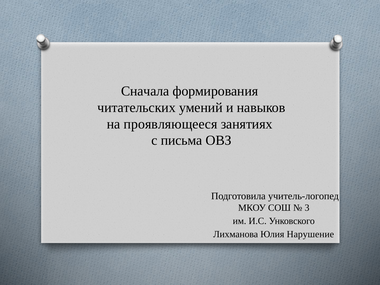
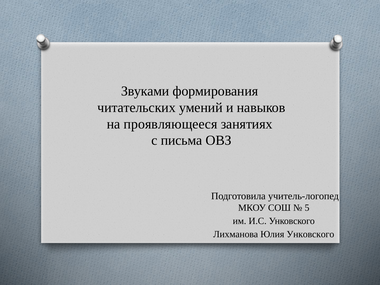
Сначала: Сначала -> Звуками
3: 3 -> 5
Юлия Нарушение: Нарушение -> Унковского
